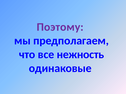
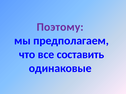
нежность: нежность -> составить
